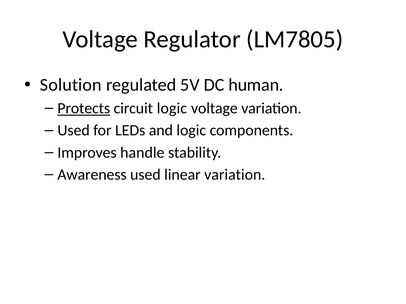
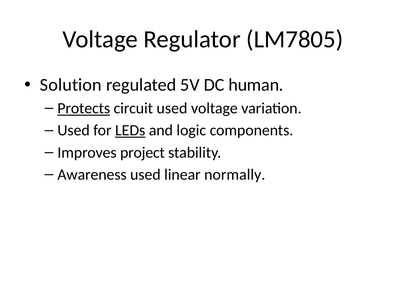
circuit logic: logic -> used
LEDs underline: none -> present
handle: handle -> project
linear variation: variation -> normally
